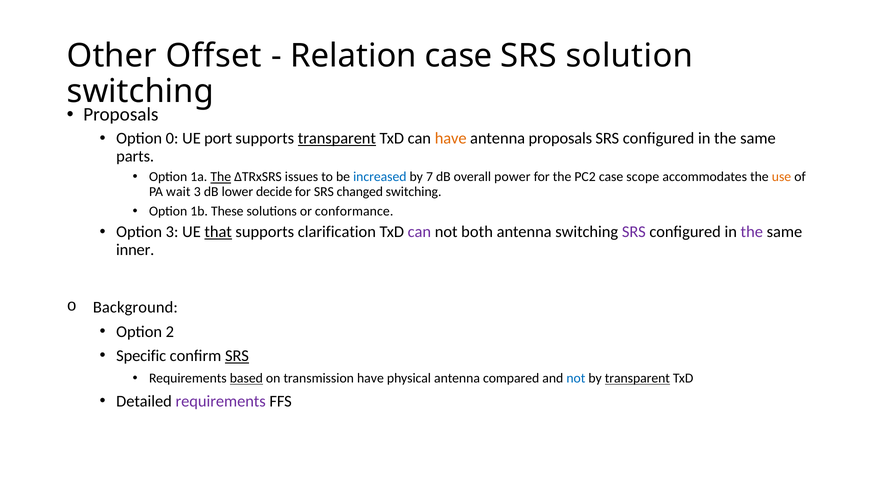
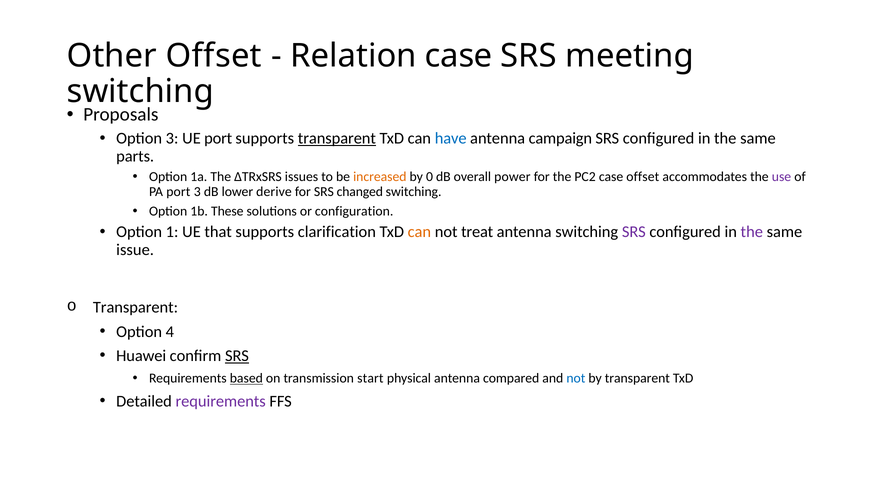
solution: solution -> meeting
Option 0: 0 -> 3
have at (451, 138) colour: orange -> blue
antenna proposals: proposals -> campaign
The at (221, 177) underline: present -> none
increased colour: blue -> orange
7: 7 -> 0
case scope: scope -> offset
use colour: orange -> purple
PA wait: wait -> port
decide: decide -> derive
conformance: conformance -> configuration
Option 3: 3 -> 1
that underline: present -> none
can at (419, 232) colour: purple -> orange
both: both -> treat
inner: inner -> issue
Background at (135, 307): Background -> Transparent
2: 2 -> 4
Specific: Specific -> Huawei
transmission have: have -> start
transparent at (637, 379) underline: present -> none
